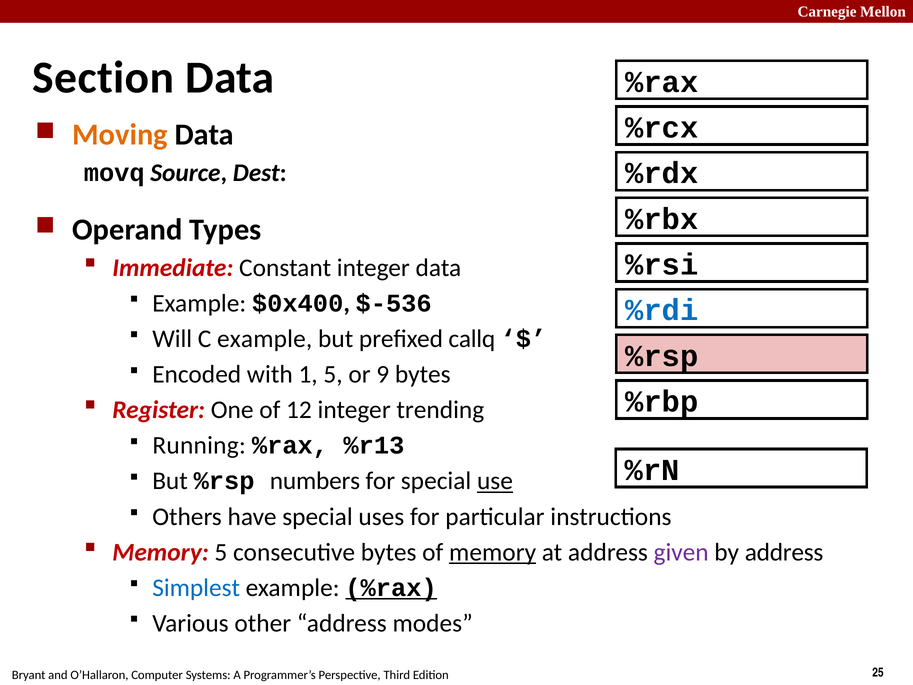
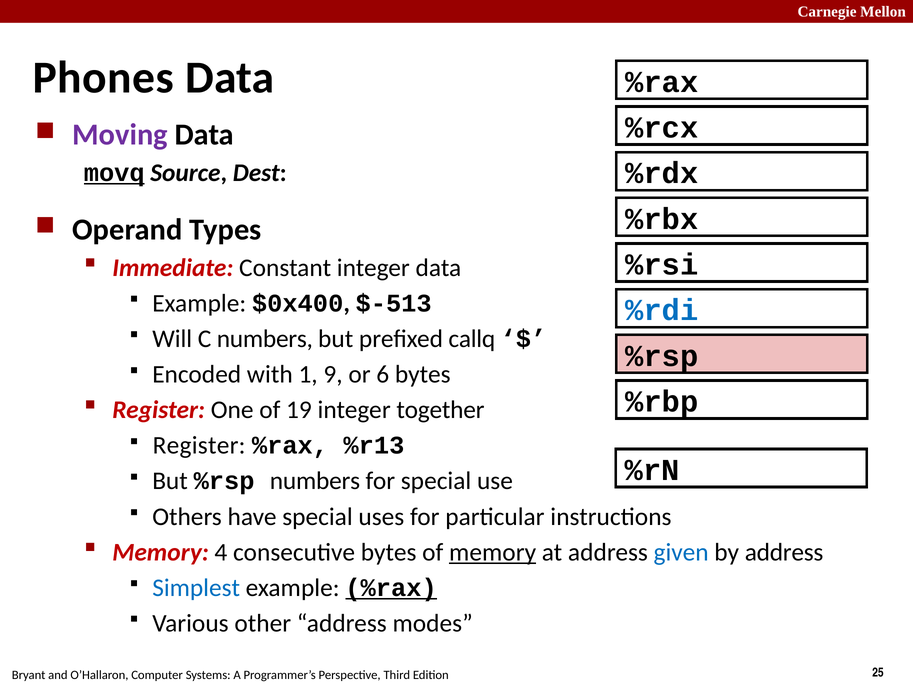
Section: Section -> Phones
Moving colour: orange -> purple
movq underline: none -> present
$-536: $-536 -> $-513
C example: example -> numbers
1 5: 5 -> 9
9: 9 -> 6
12: 12 -> 19
trending: trending -> together
Running at (199, 445): Running -> Register
use underline: present -> none
Memory 5: 5 -> 4
given colour: purple -> blue
